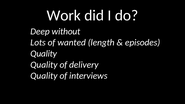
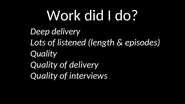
Deep without: without -> delivery
wanted: wanted -> listened
